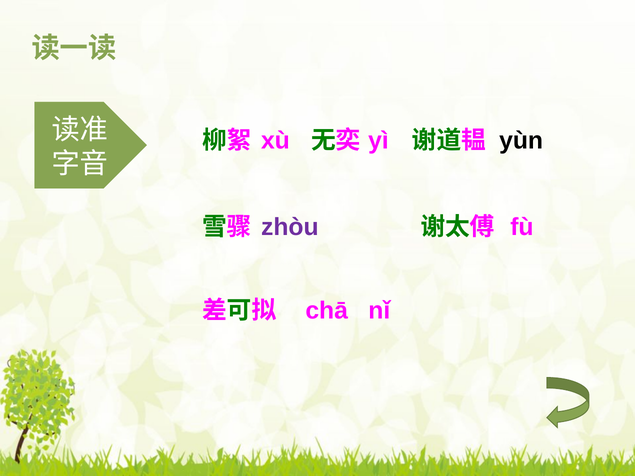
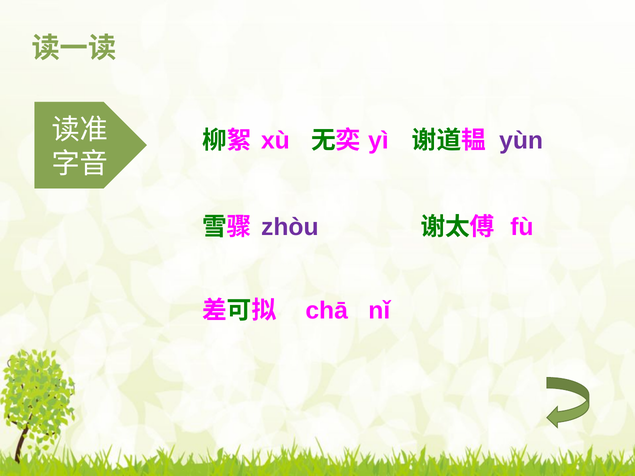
yùn colour: black -> purple
